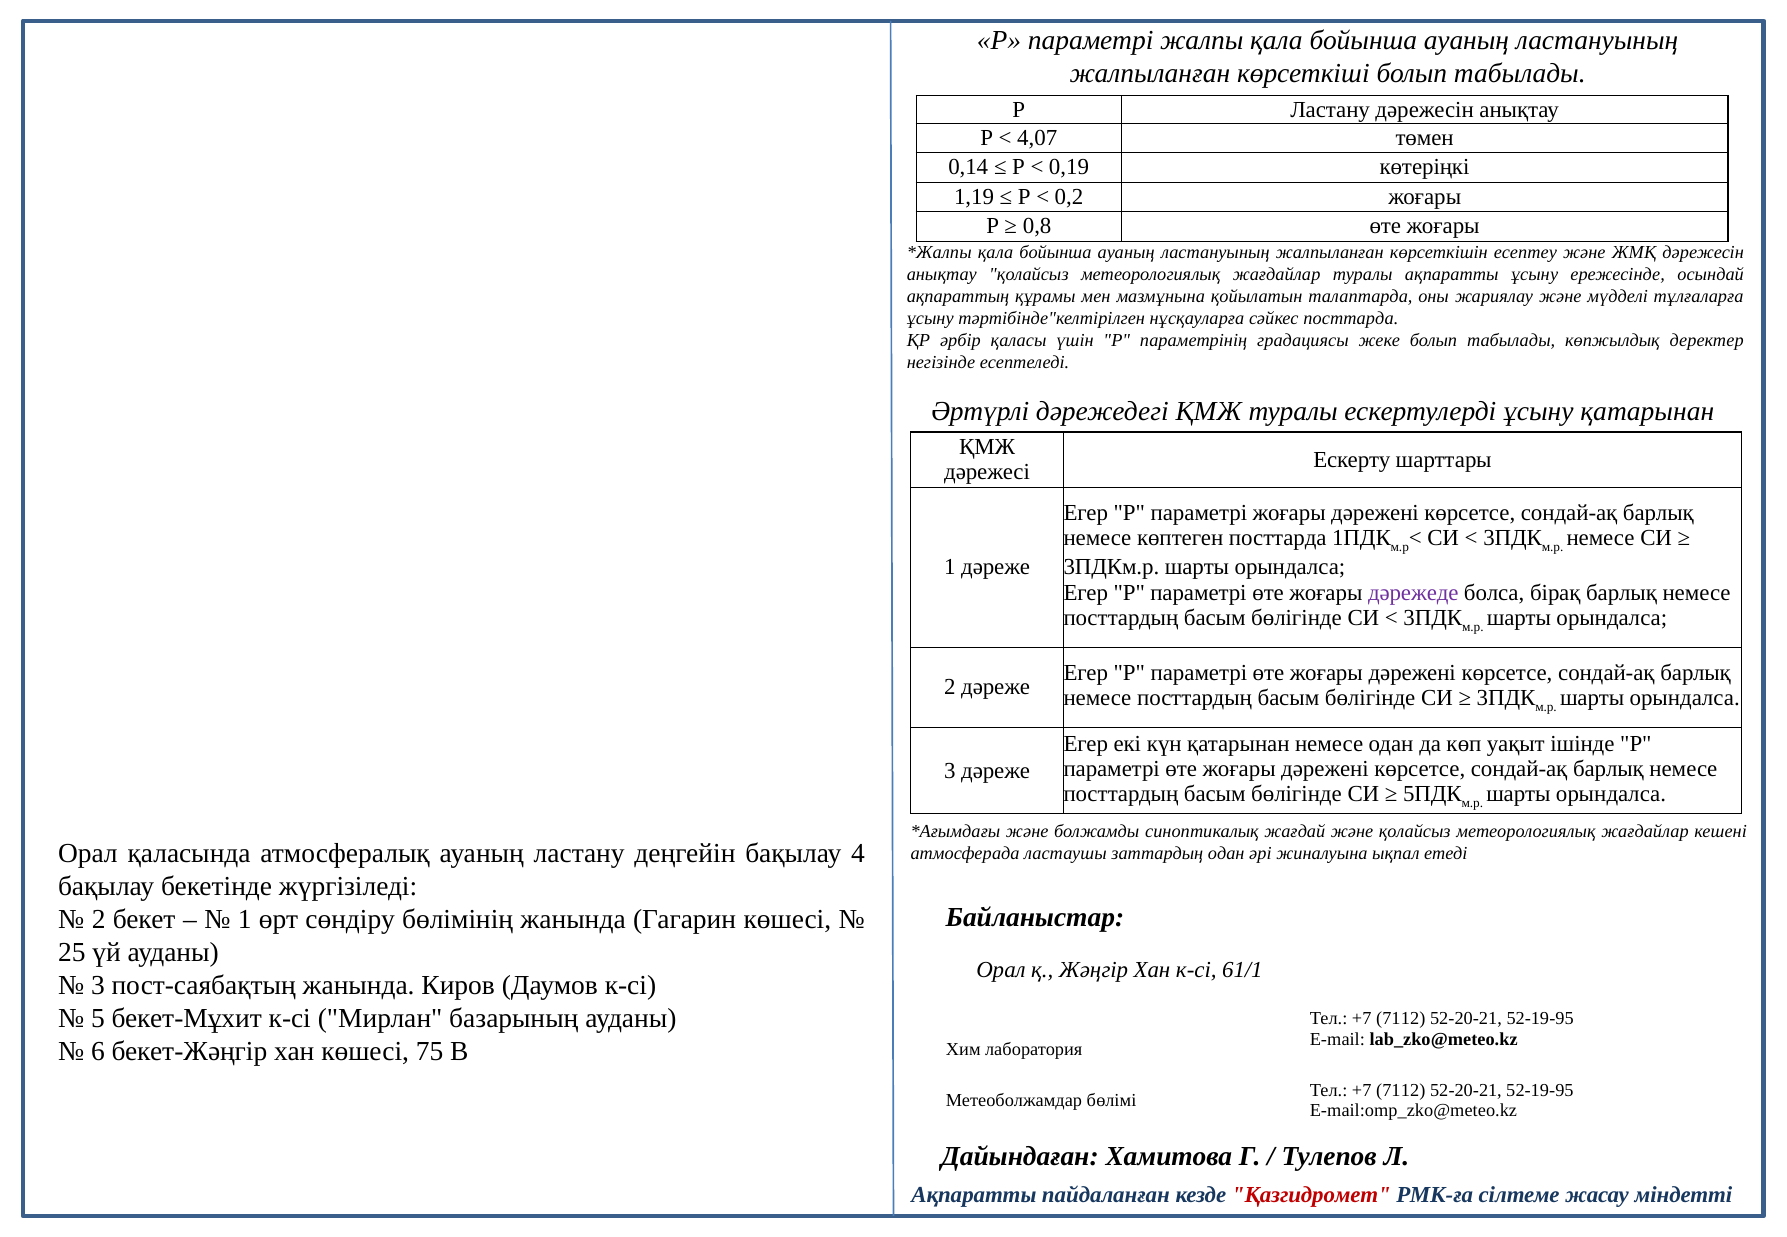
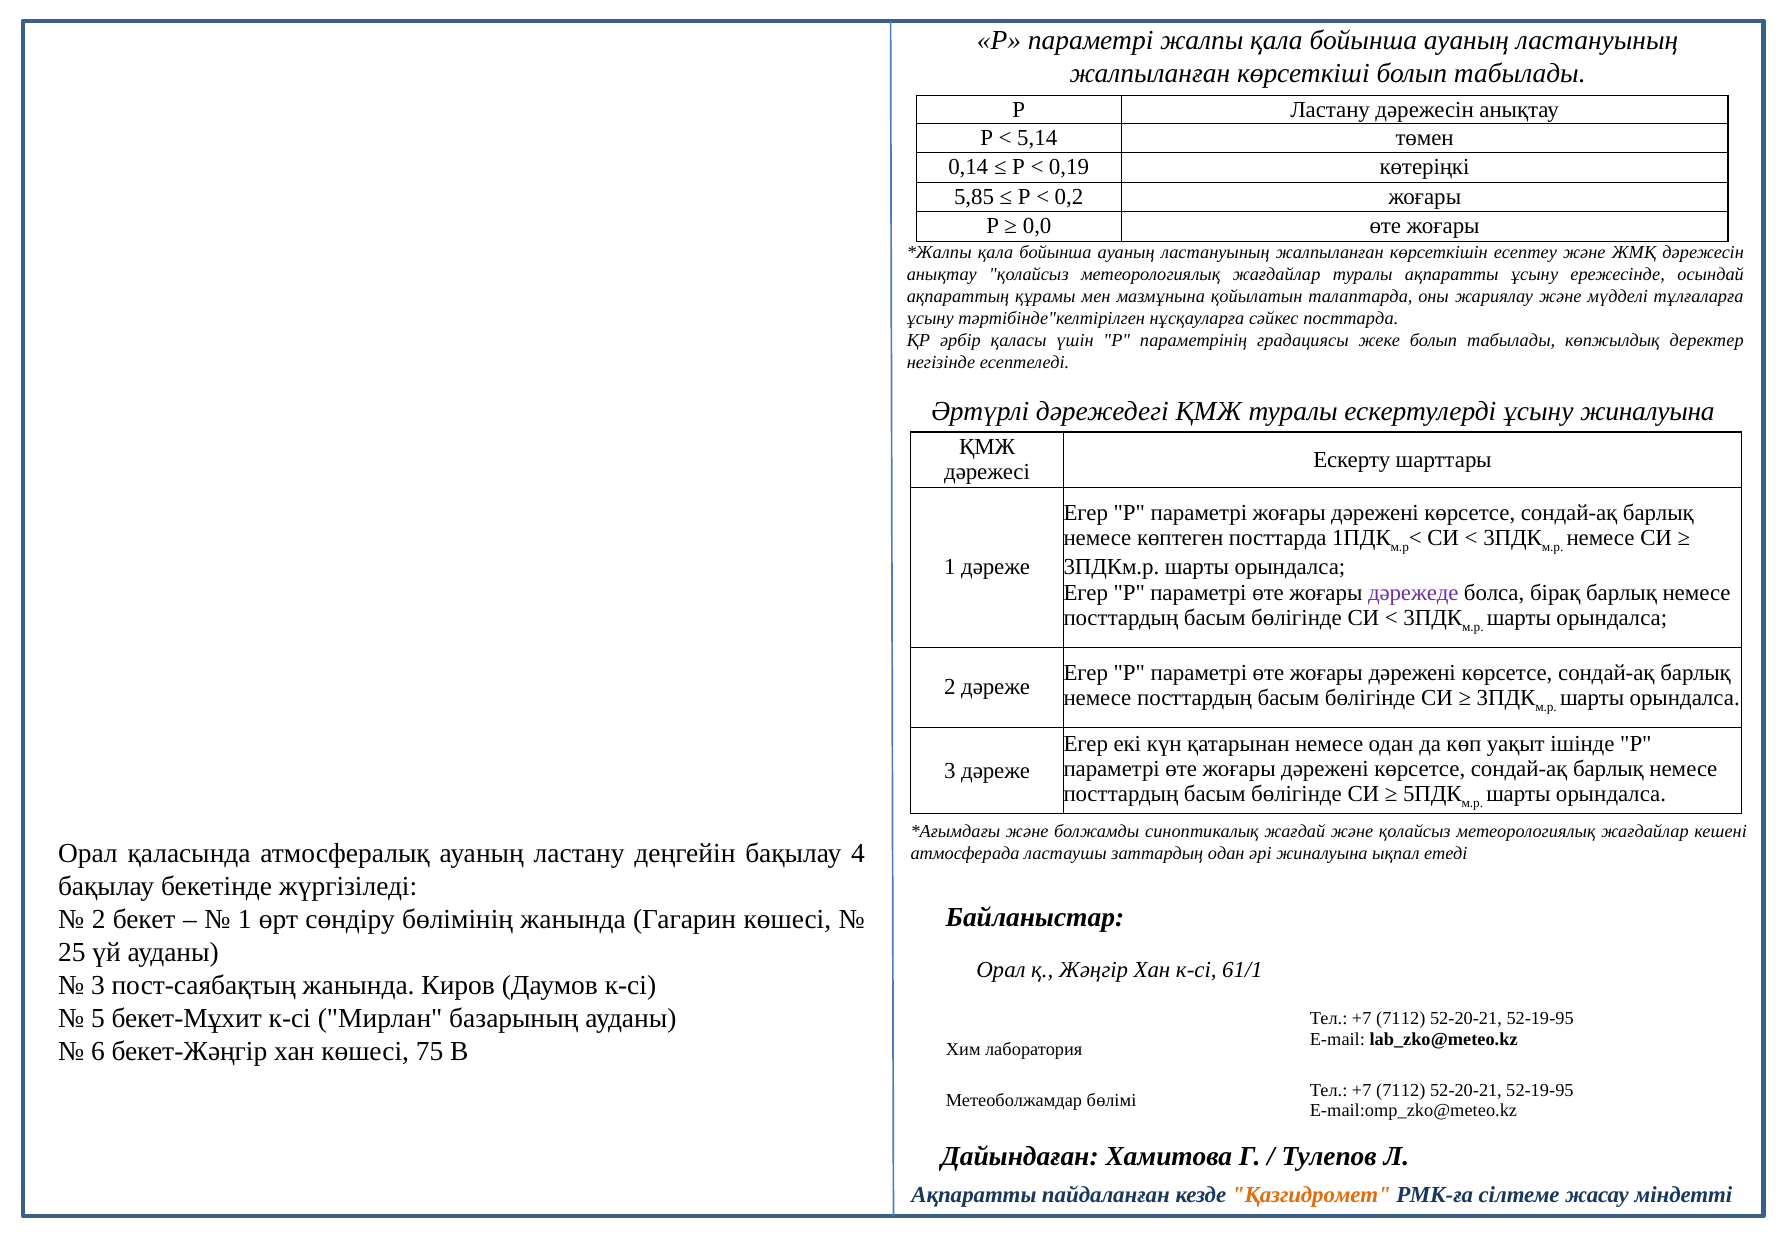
4,07: 4,07 -> 5,14
1,19: 1,19 -> 5,85
0,8: 0,8 -> 0,0
ұсыну қатарынан: қатарынан -> жиналуына
Қазгидромет colour: red -> orange
